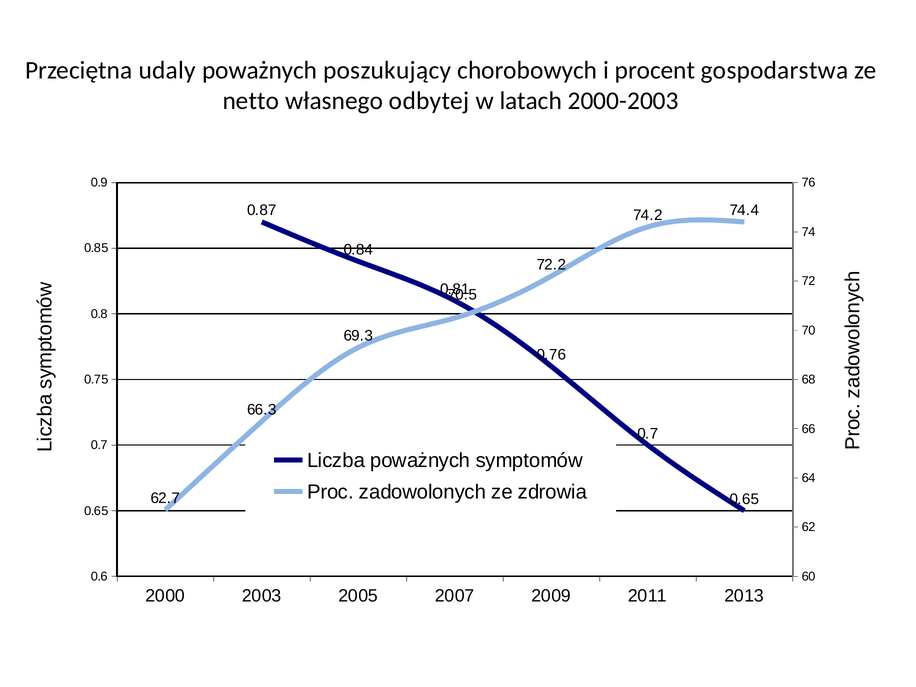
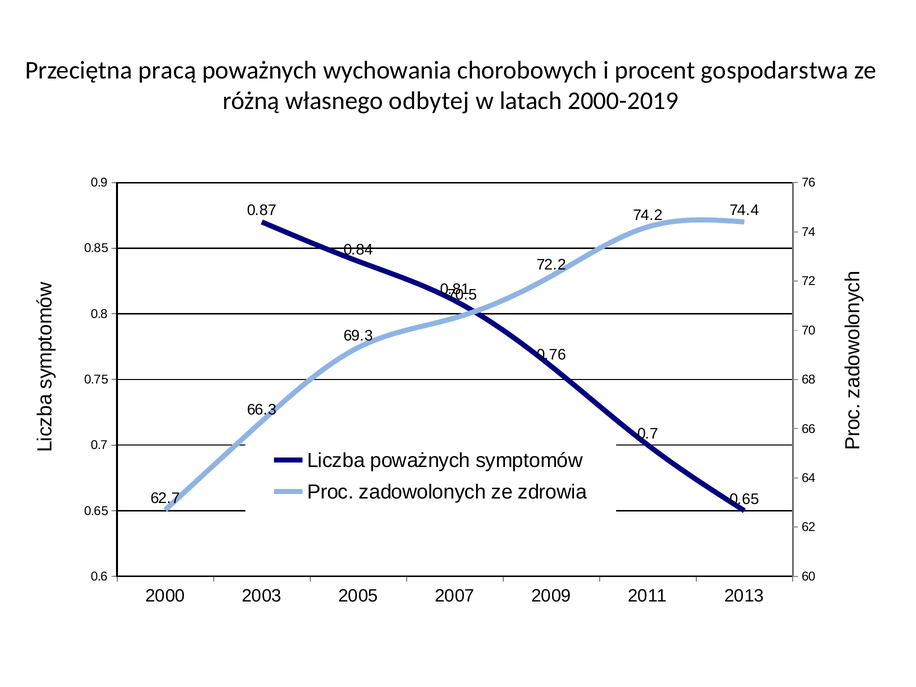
udaly: udaly -> pracą
poszukujący: poszukujący -> wychowania
netto: netto -> różną
2000-2003: 2000-2003 -> 2000-2019
